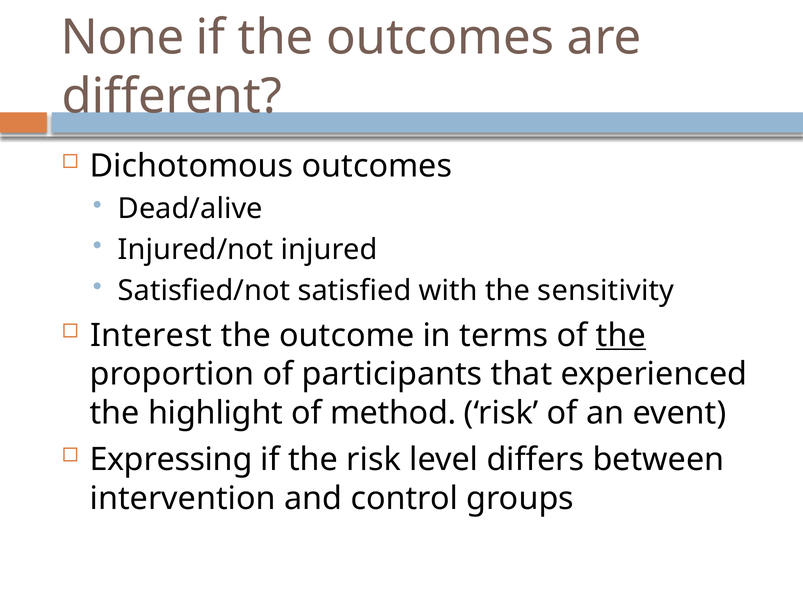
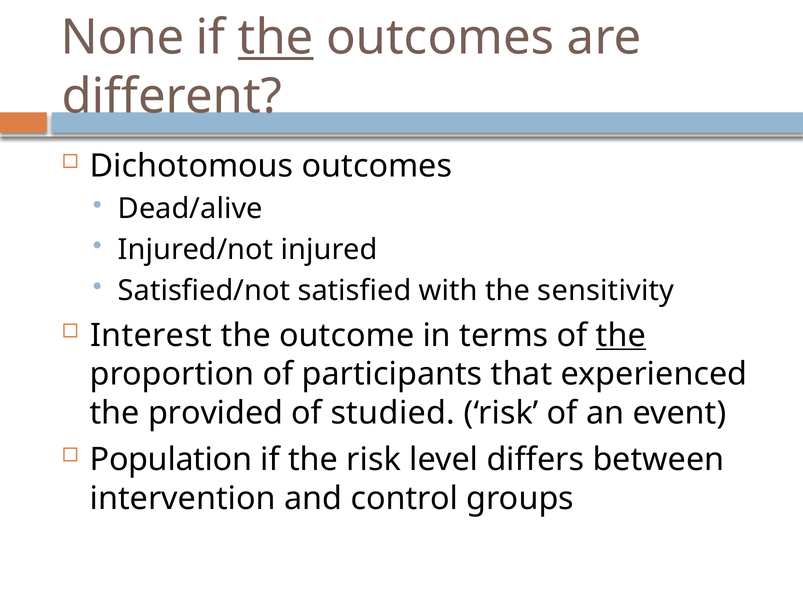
the at (276, 38) underline: none -> present
highlight: highlight -> provided
method: method -> studied
Expressing: Expressing -> Population
